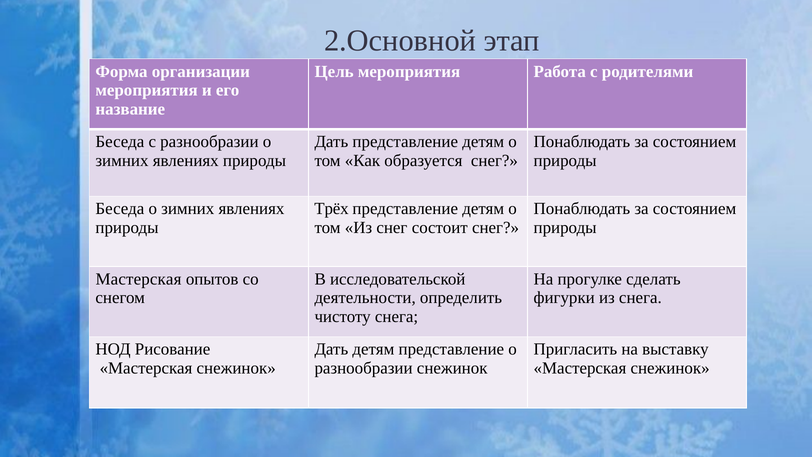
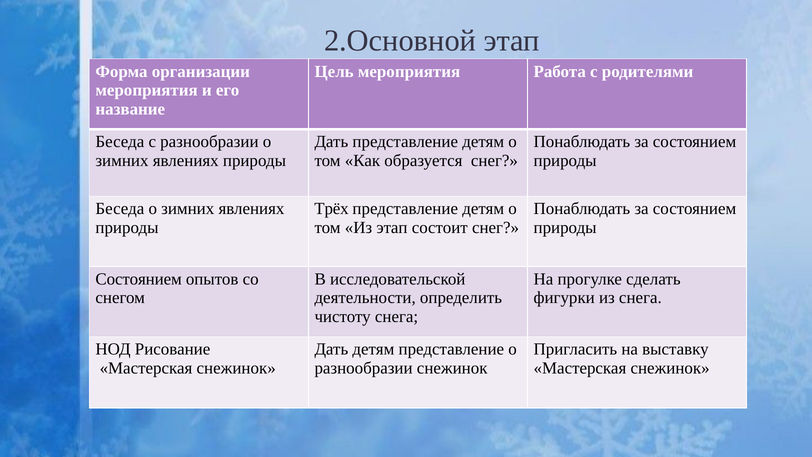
Из снег: снег -> этап
Мастерская at (138, 279): Мастерская -> Состоянием
